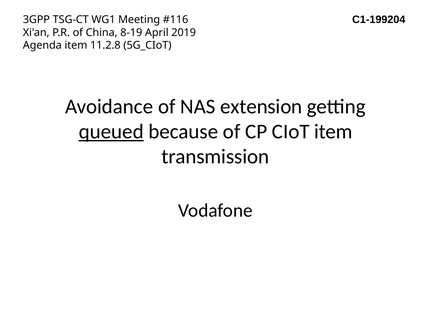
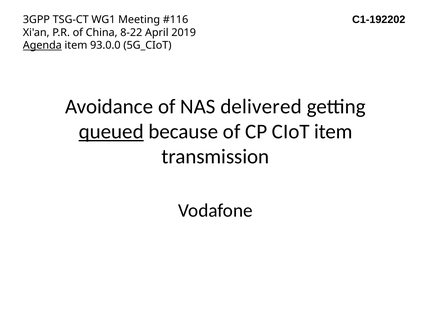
C1-199204: C1-199204 -> C1-192202
8-19: 8-19 -> 8-22
Agenda underline: none -> present
11.2.8: 11.2.8 -> 93.0.0
extension: extension -> delivered
